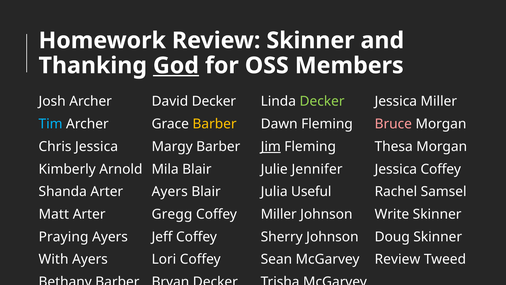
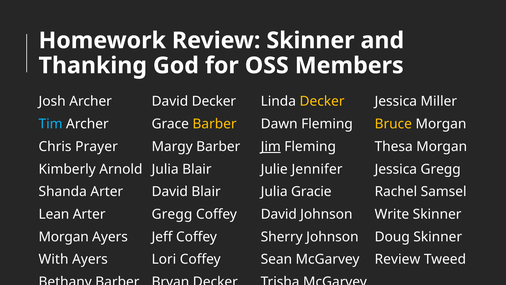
God underline: present -> none
Decker at (322, 101) colour: light green -> yellow
Bruce colour: pink -> yellow
Chris Jessica: Jessica -> Prayer
Arnold Mila: Mila -> Julia
Jessica Coffey: Coffey -> Gregg
Arter Ayers: Ayers -> David
Useful: Useful -> Gracie
Matt: Matt -> Lean
Coffey Miller: Miller -> David
Praying at (64, 237): Praying -> Morgan
